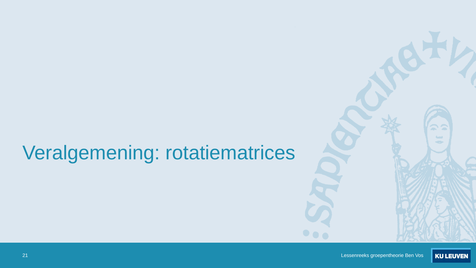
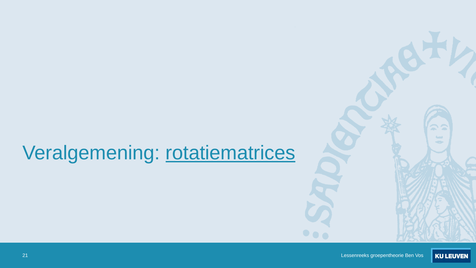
rotatiematrices underline: none -> present
